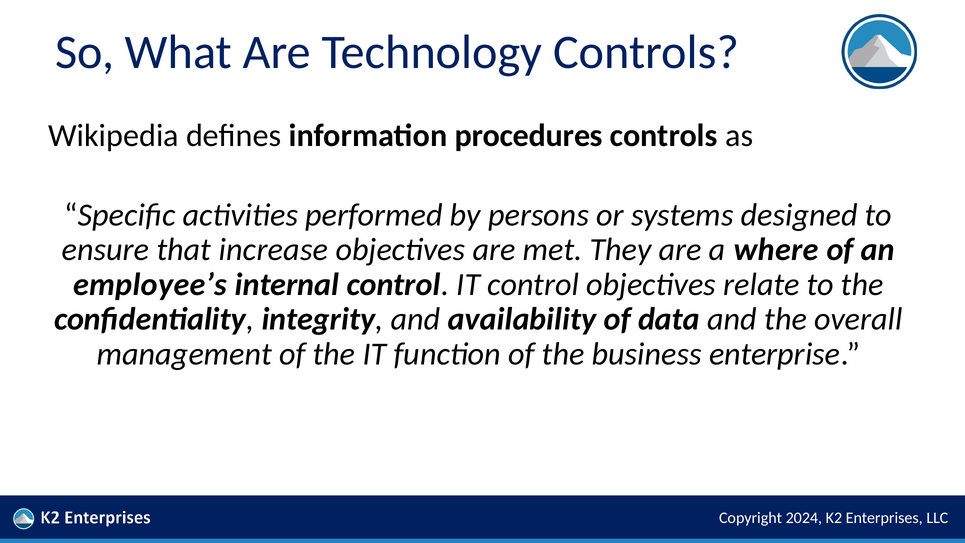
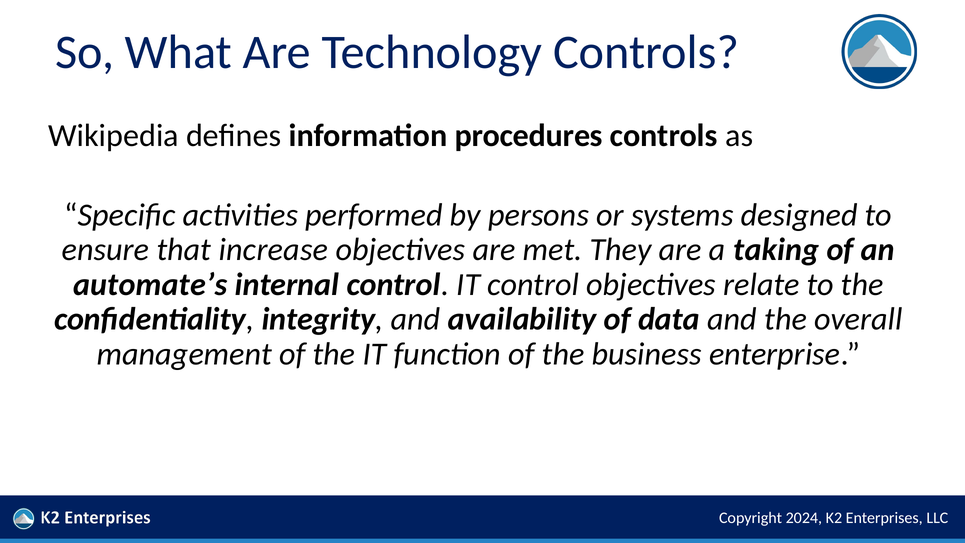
where: where -> taking
employee’s: employee’s -> automate’s
